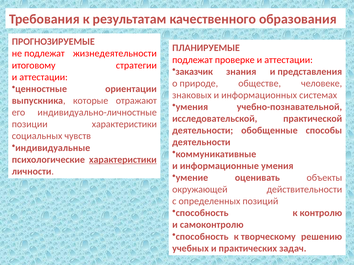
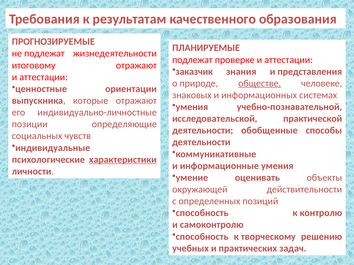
итоговому стратегии: стратегии -> отражают
обществе underline: none -> present
позиции характеристики: характеристики -> определяющие
